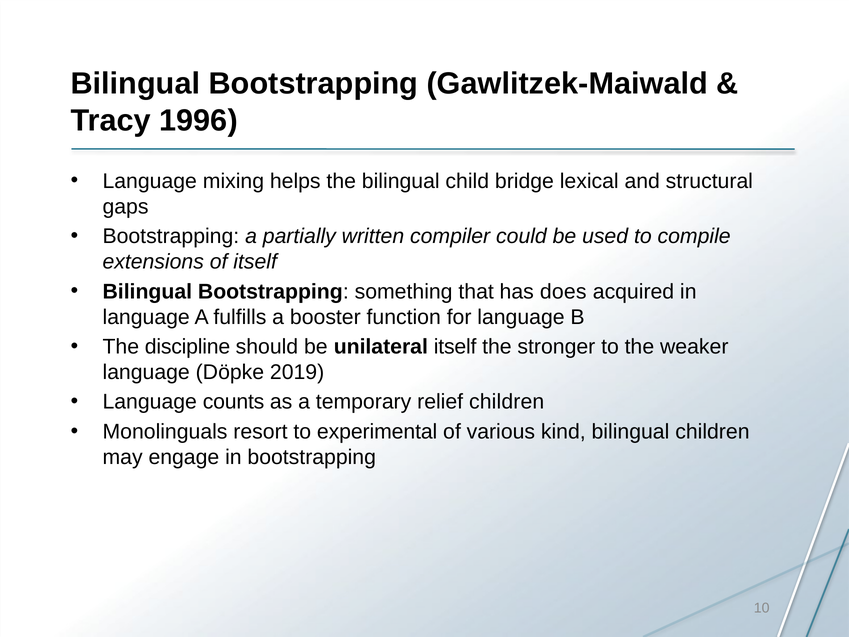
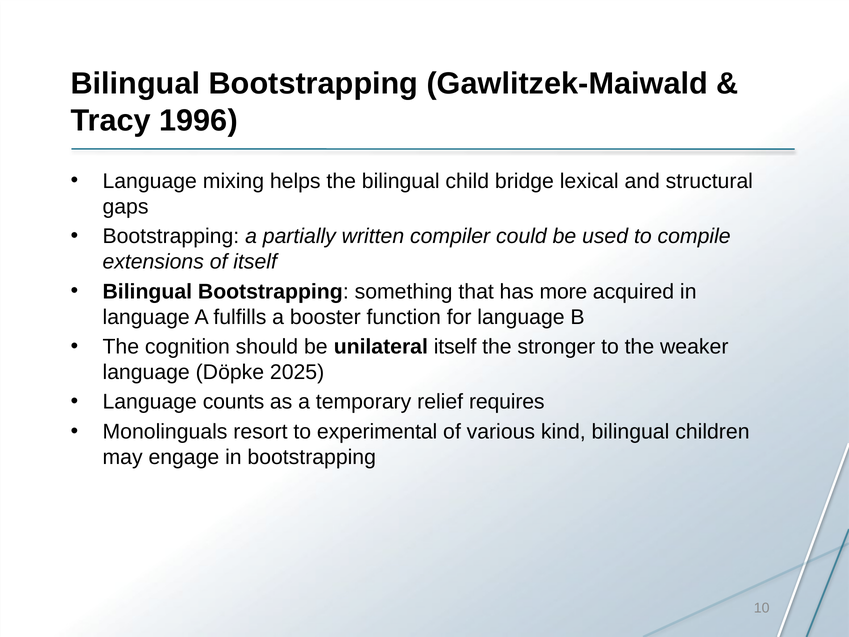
does: does -> more
discipline: discipline -> cognition
2019: 2019 -> 2025
relief children: children -> requires
